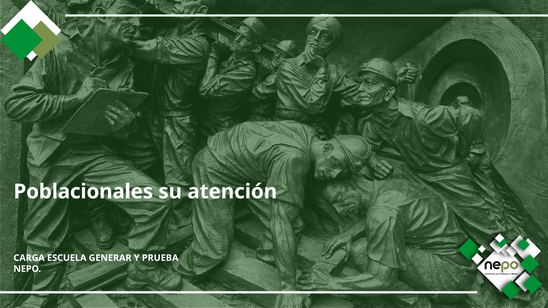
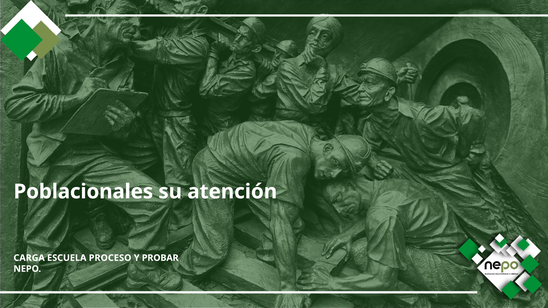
GENERAR: GENERAR -> PROCESO
PRUEBA: PRUEBA -> PROBAR
